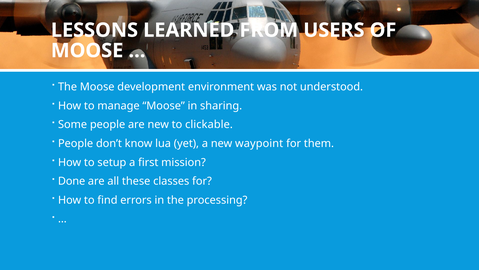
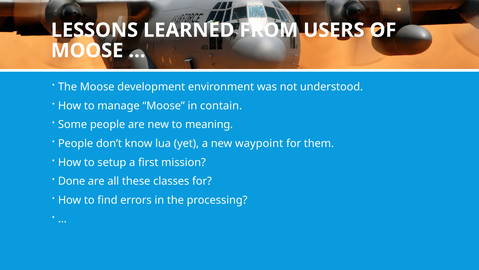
sharing: sharing -> contain
clickable: clickable -> meaning
